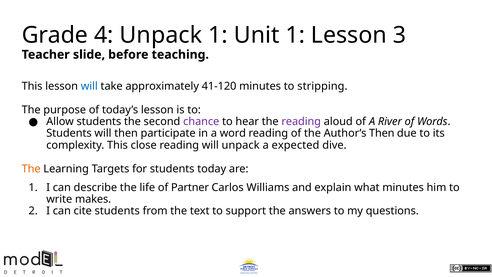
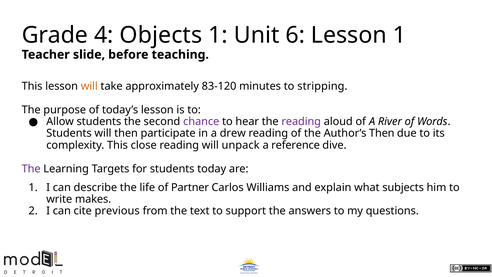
4 Unpack: Unpack -> Objects
Unit 1: 1 -> 6
Lesson 3: 3 -> 1
will at (89, 86) colour: blue -> orange
41-120: 41-120 -> 83-120
word: word -> drew
expected: expected -> reference
The at (31, 169) colour: orange -> purple
what minutes: minutes -> subjects
cite students: students -> previous
